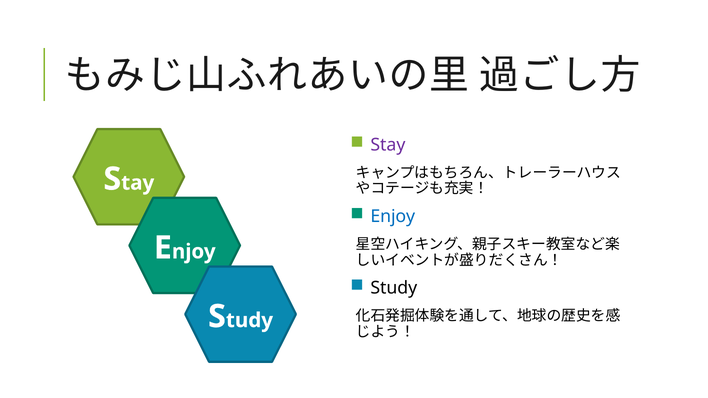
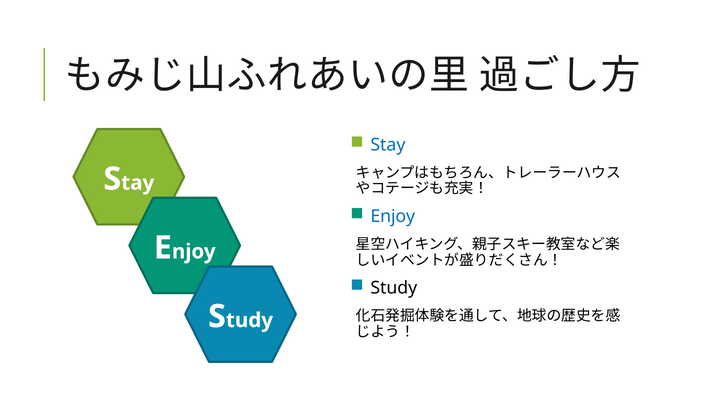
Stay colour: purple -> blue
